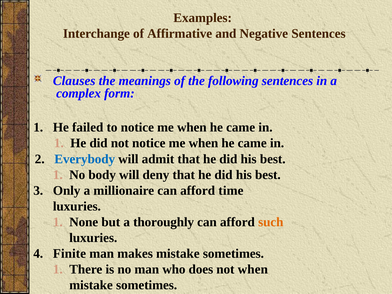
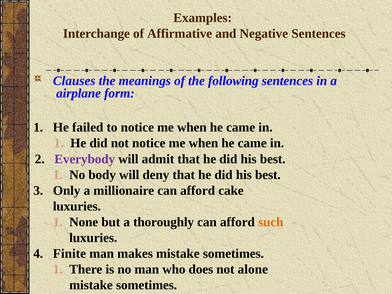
complex: complex -> airplane
Everybody colour: blue -> purple
time: time -> cake
not when: when -> alone
